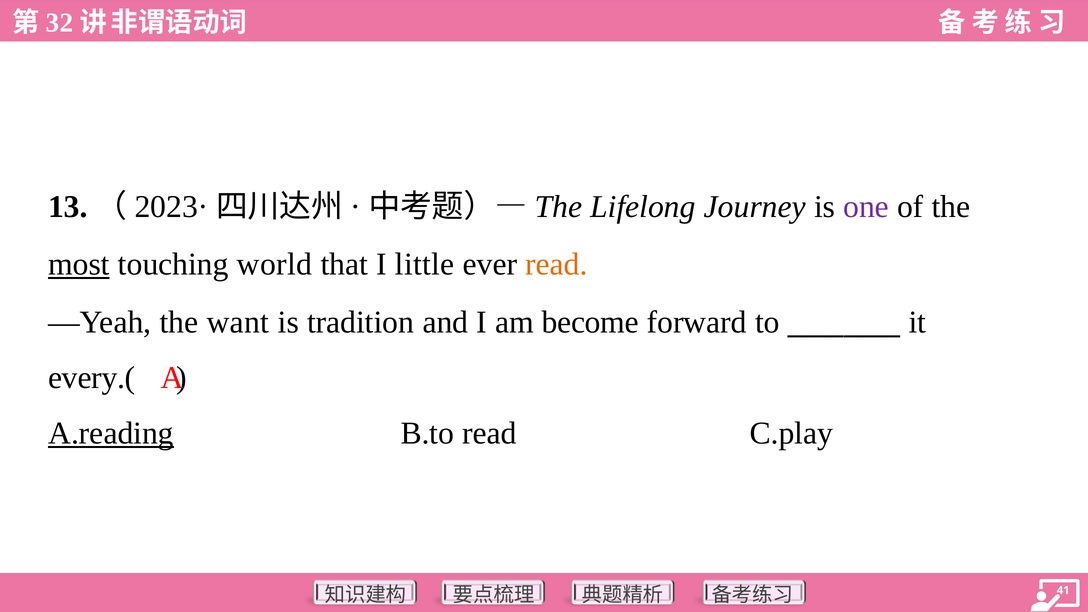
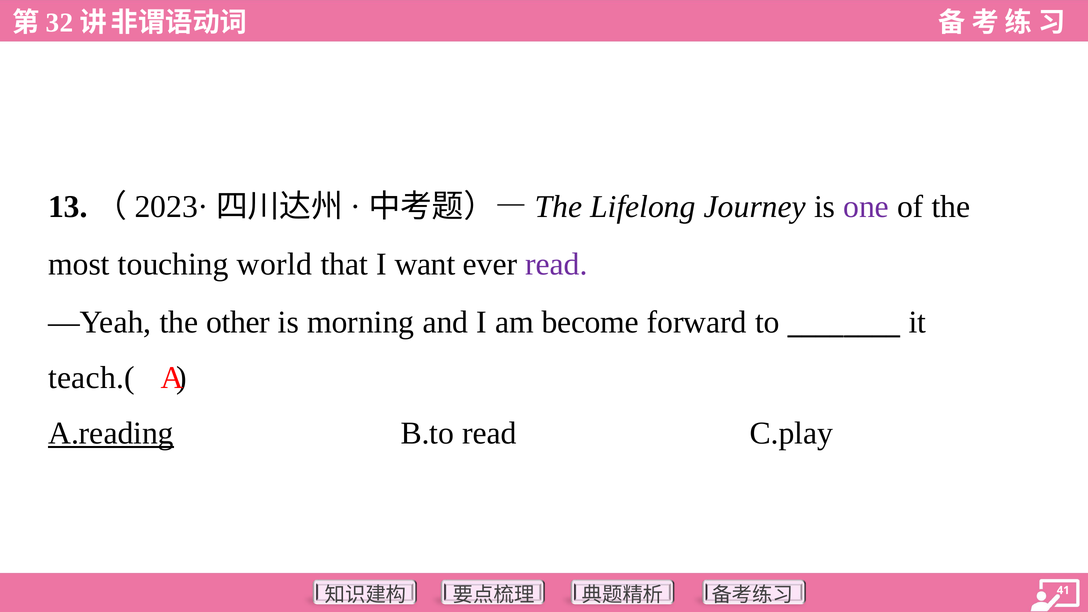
most underline: present -> none
little: little -> want
read at (557, 264) colour: orange -> purple
want: want -> other
tradition: tradition -> morning
every.(: every.( -> teach.(
